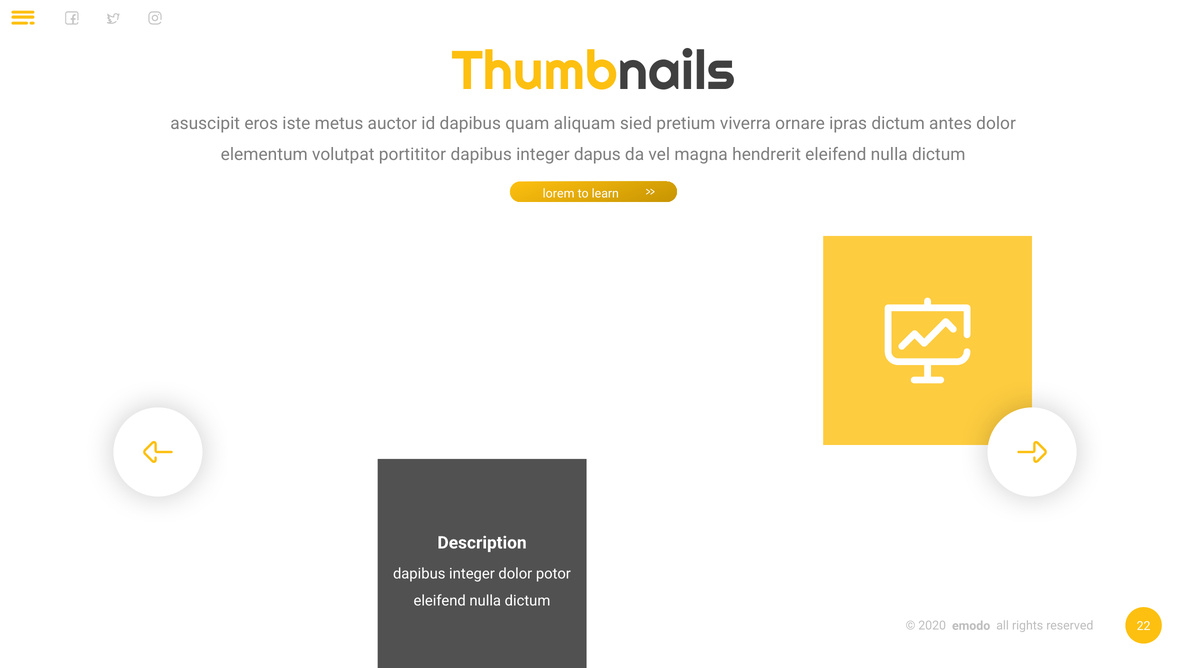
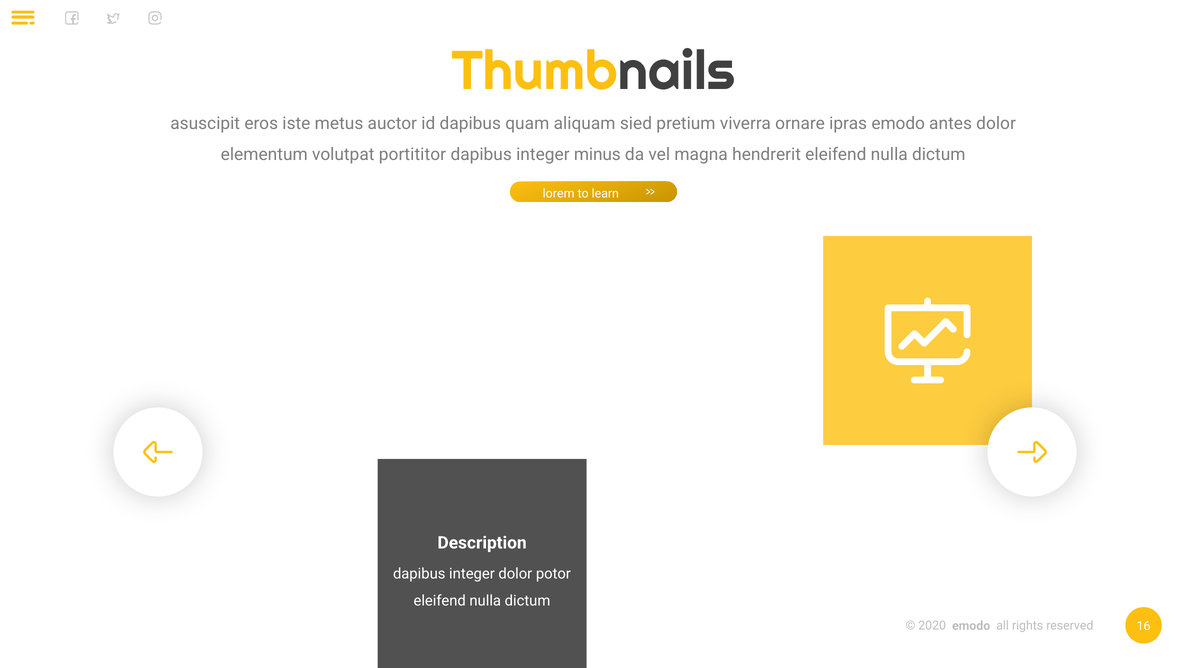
ipras dictum: dictum -> emodo
dapus: dapus -> minus
22: 22 -> 16
